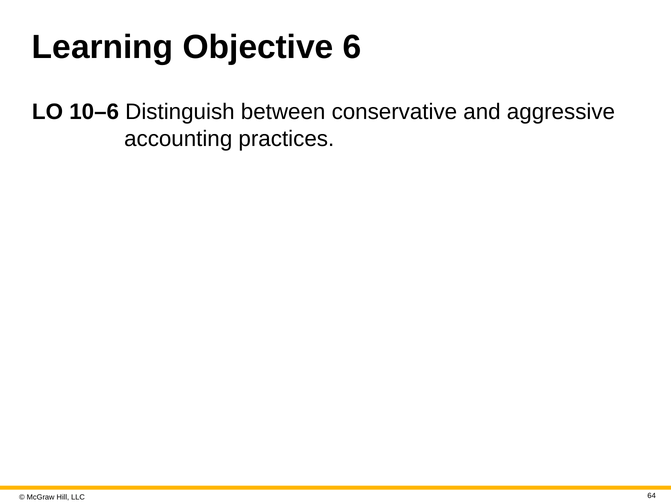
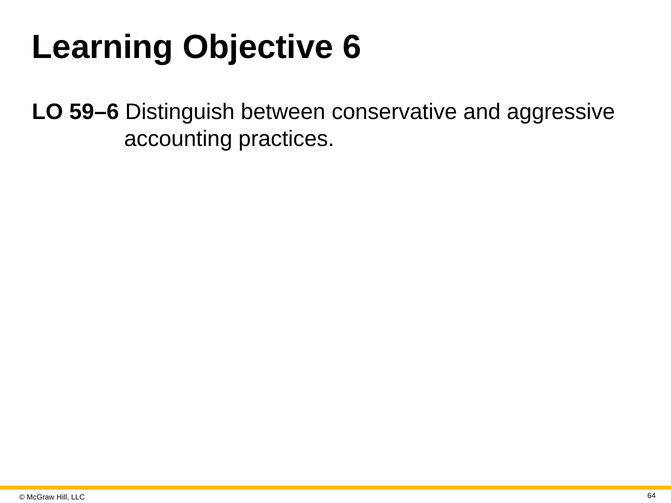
10–6: 10–6 -> 59–6
